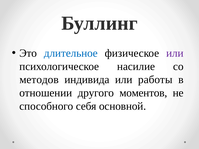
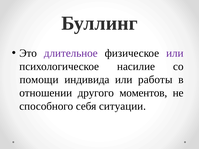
длительное colour: blue -> purple
методов: методов -> помощи
основной: основной -> ситуации
